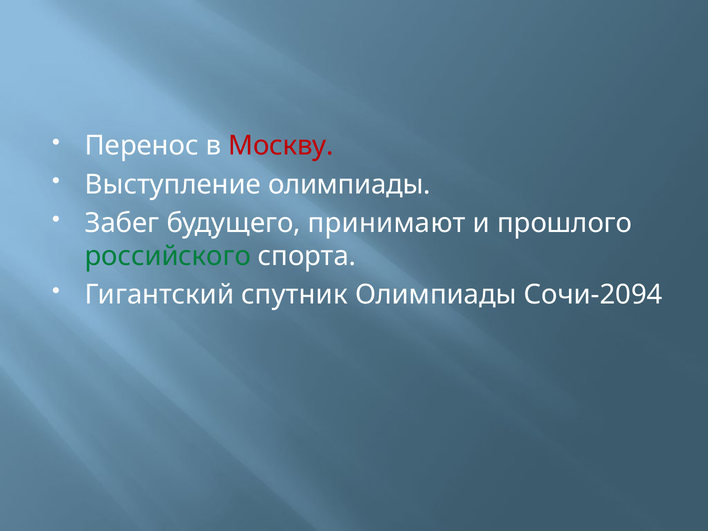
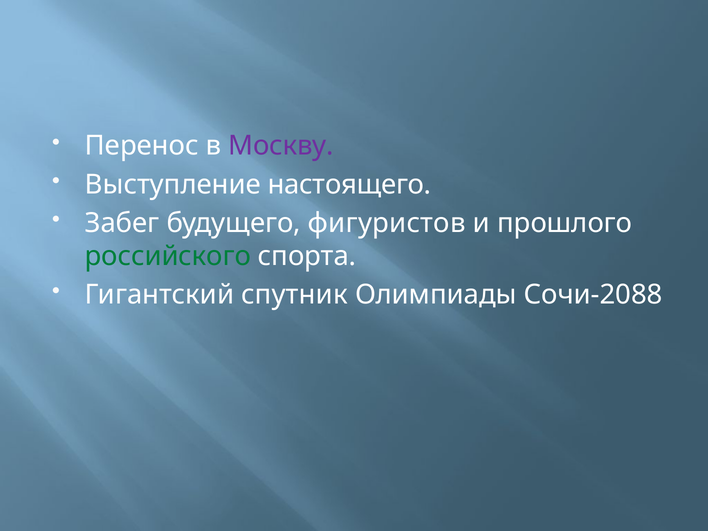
Москву colour: red -> purple
Выступление олимпиады: олимпиады -> настоящего
принимают: принимают -> фигуристов
Сочи-2094: Сочи-2094 -> Сочи-2088
